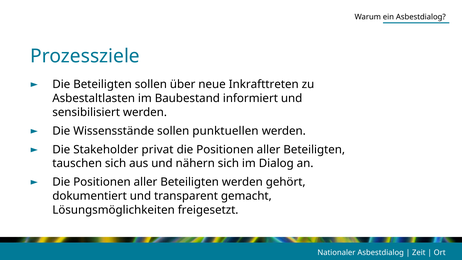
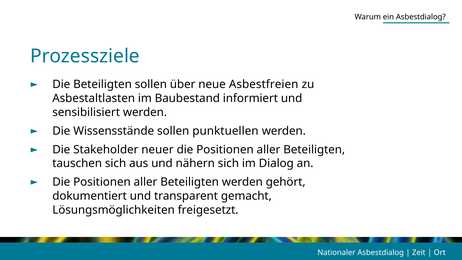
Inkrafttreten: Inkrafttreten -> Asbestfreien
privat: privat -> neuer
